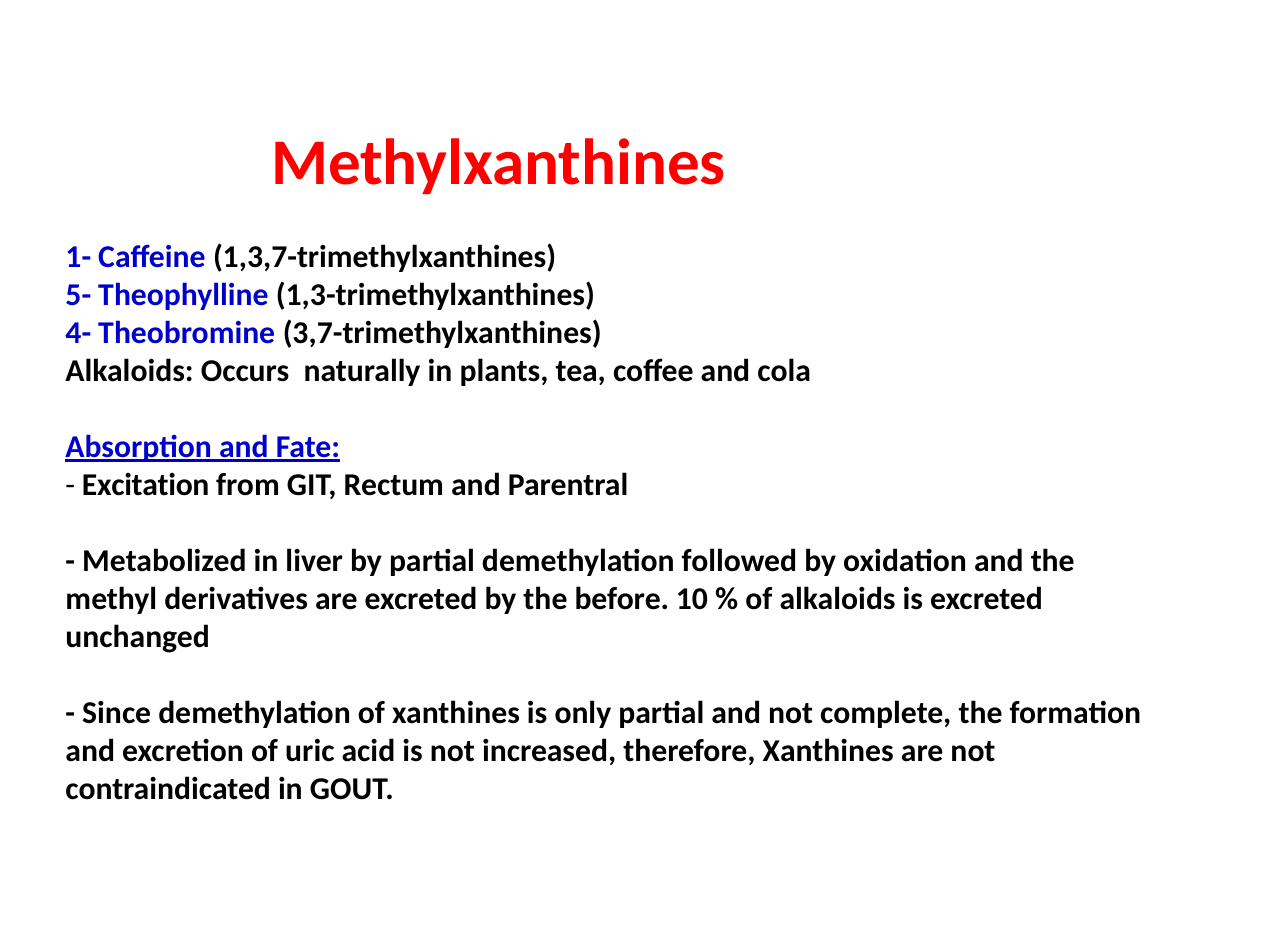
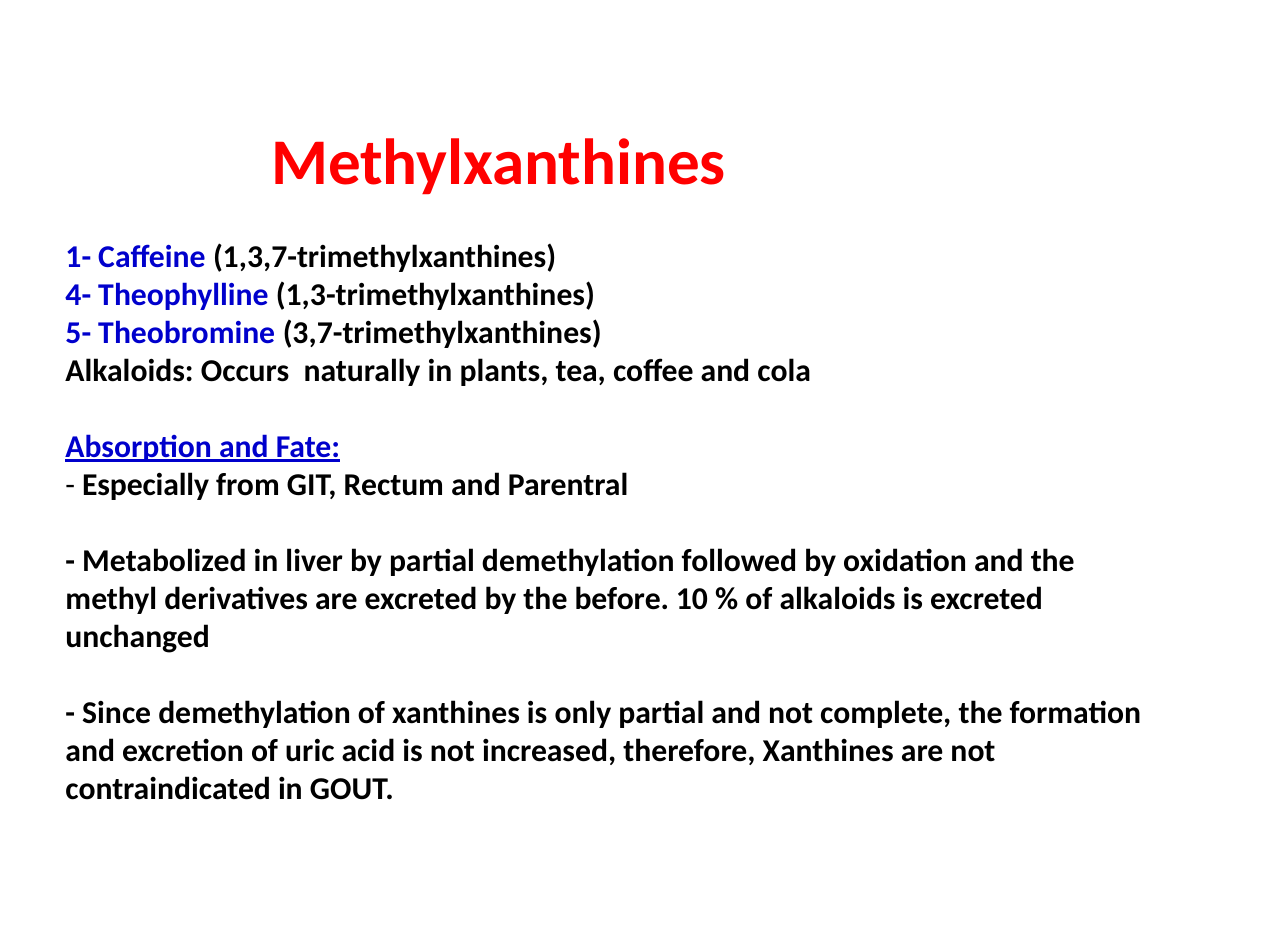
5-: 5- -> 4-
4-: 4- -> 5-
Excitation: Excitation -> Especially
